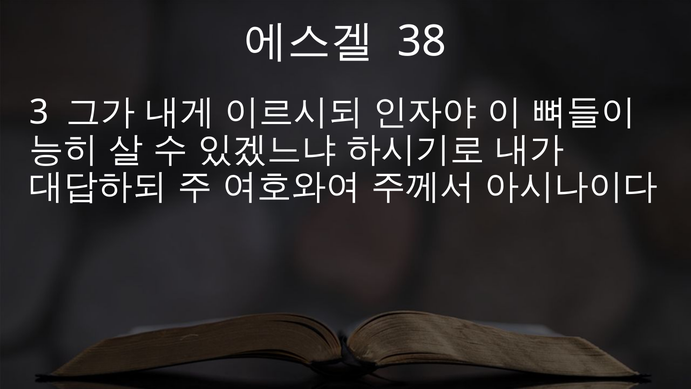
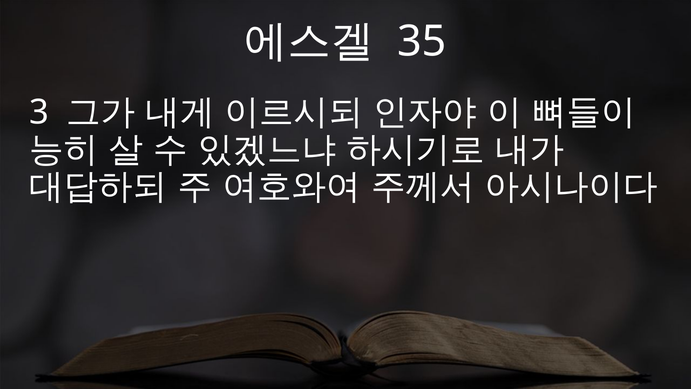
38: 38 -> 35
